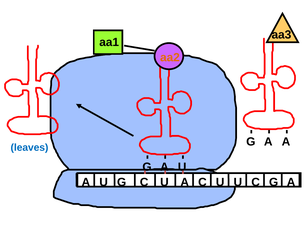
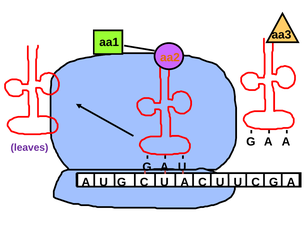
leaves colour: blue -> purple
